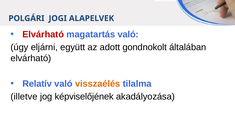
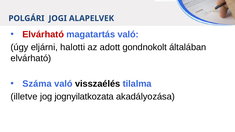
együtt: együtt -> halotti
Relatív: Relatív -> Száma
visszaélés colour: orange -> black
képviselőjének: képviselőjének -> jognyilatkozata
